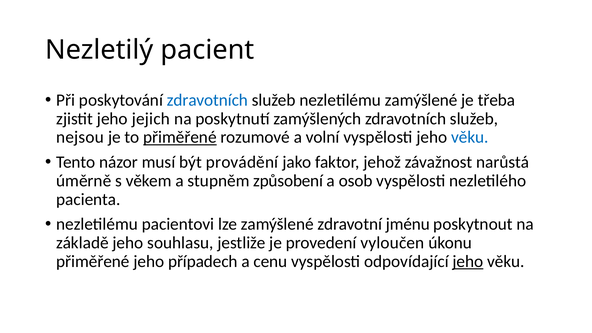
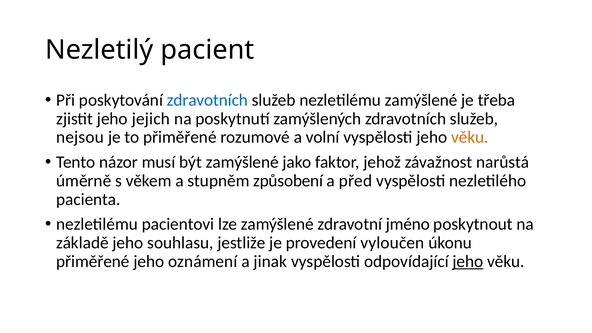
přiměřené at (180, 137) underline: present -> none
věku at (470, 137) colour: blue -> orange
být provádění: provádění -> zamýšlené
osob: osob -> před
jménu: jménu -> jméno
případech: případech -> oznámení
cenu: cenu -> jinak
